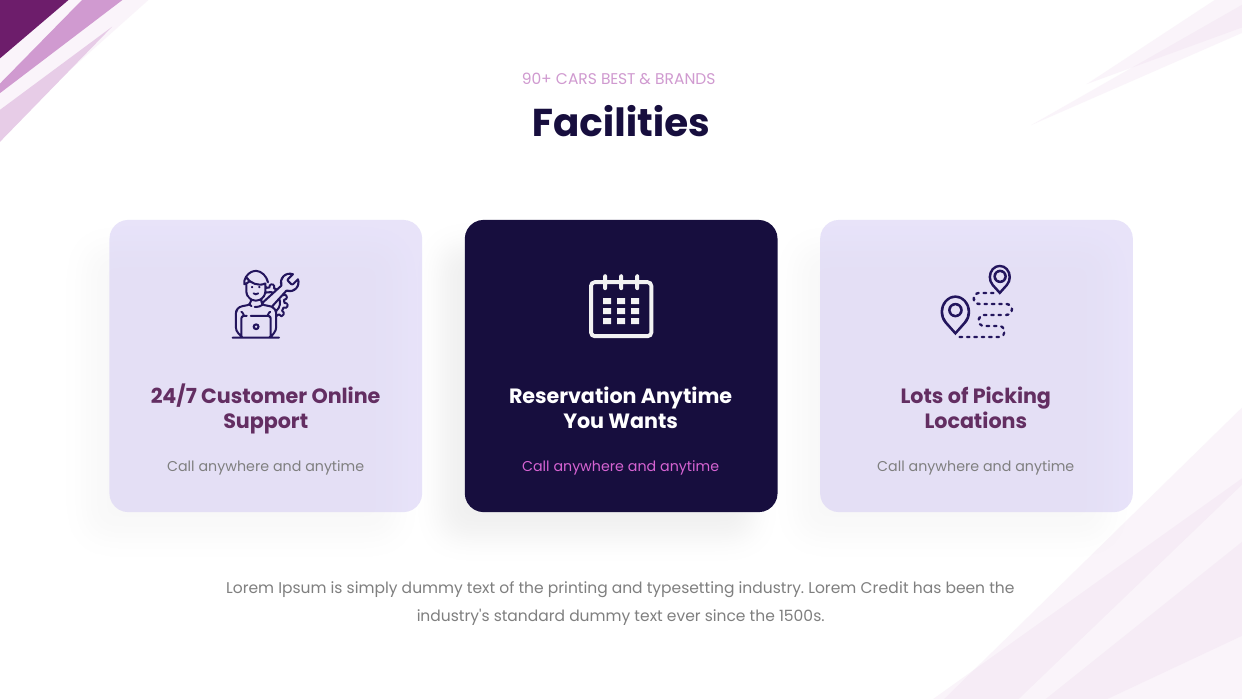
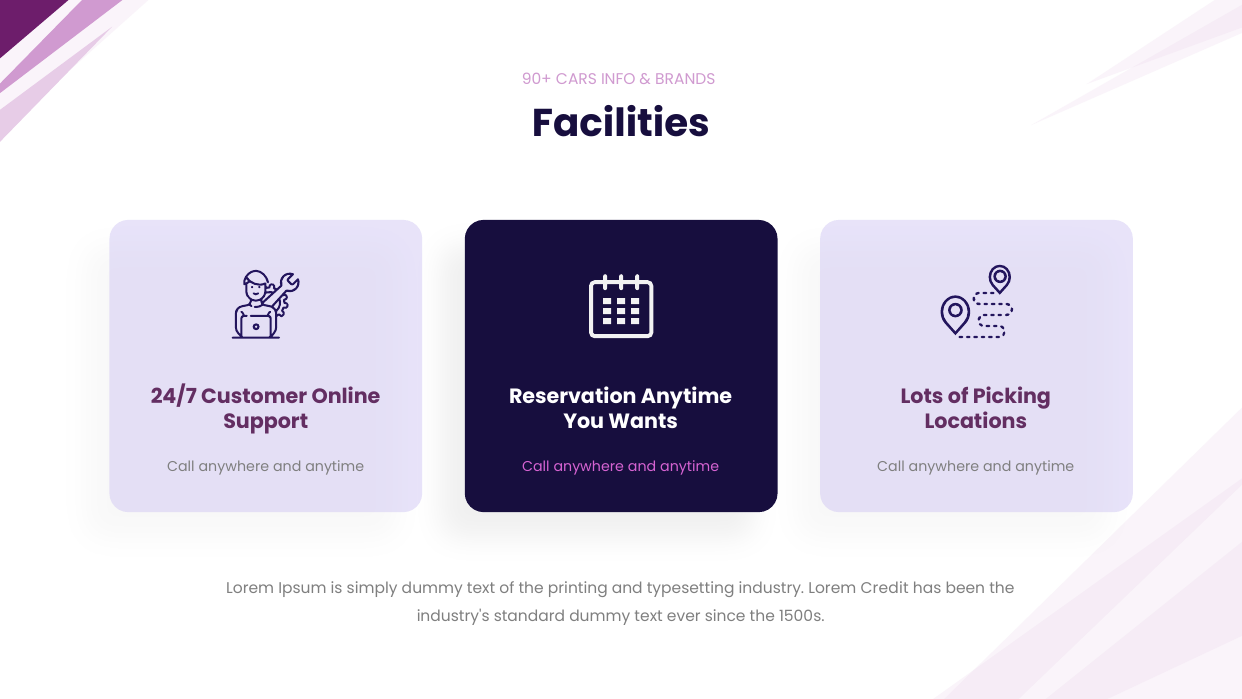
BEST: BEST -> INFO
